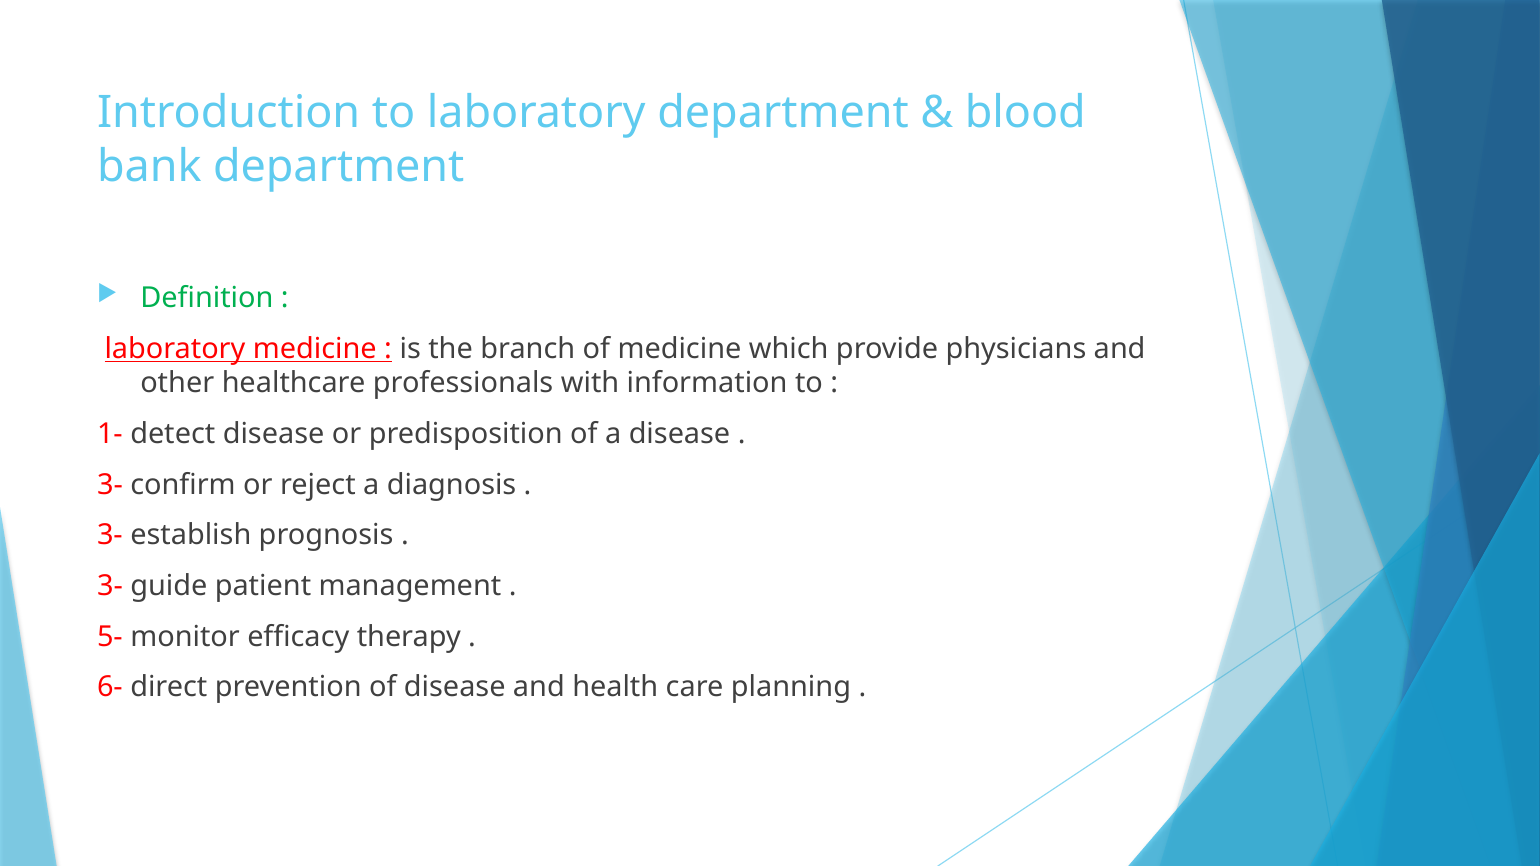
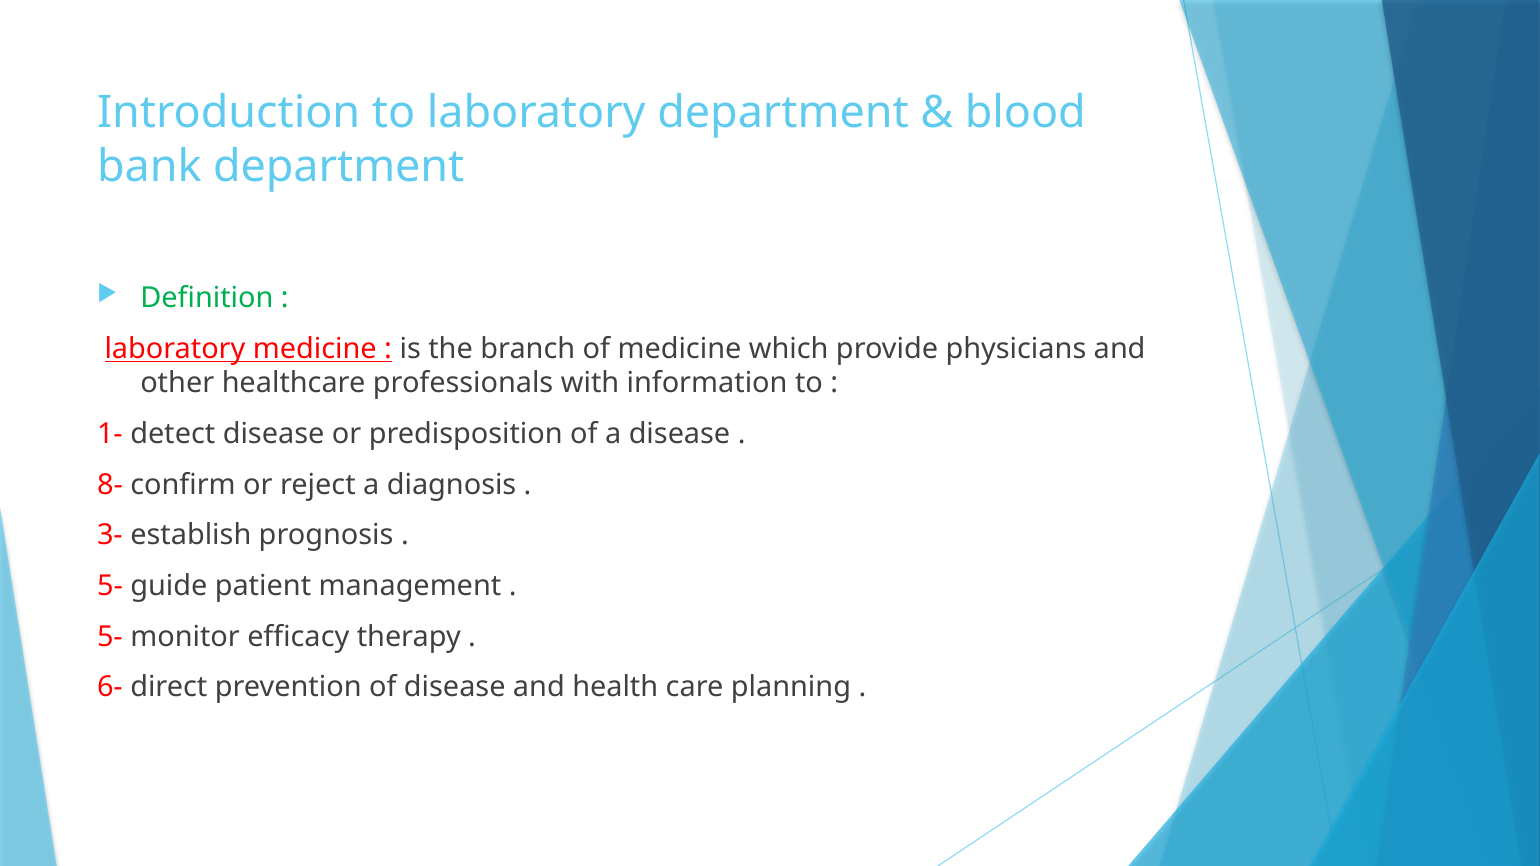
3- at (110, 485): 3- -> 8-
3- at (110, 586): 3- -> 5-
